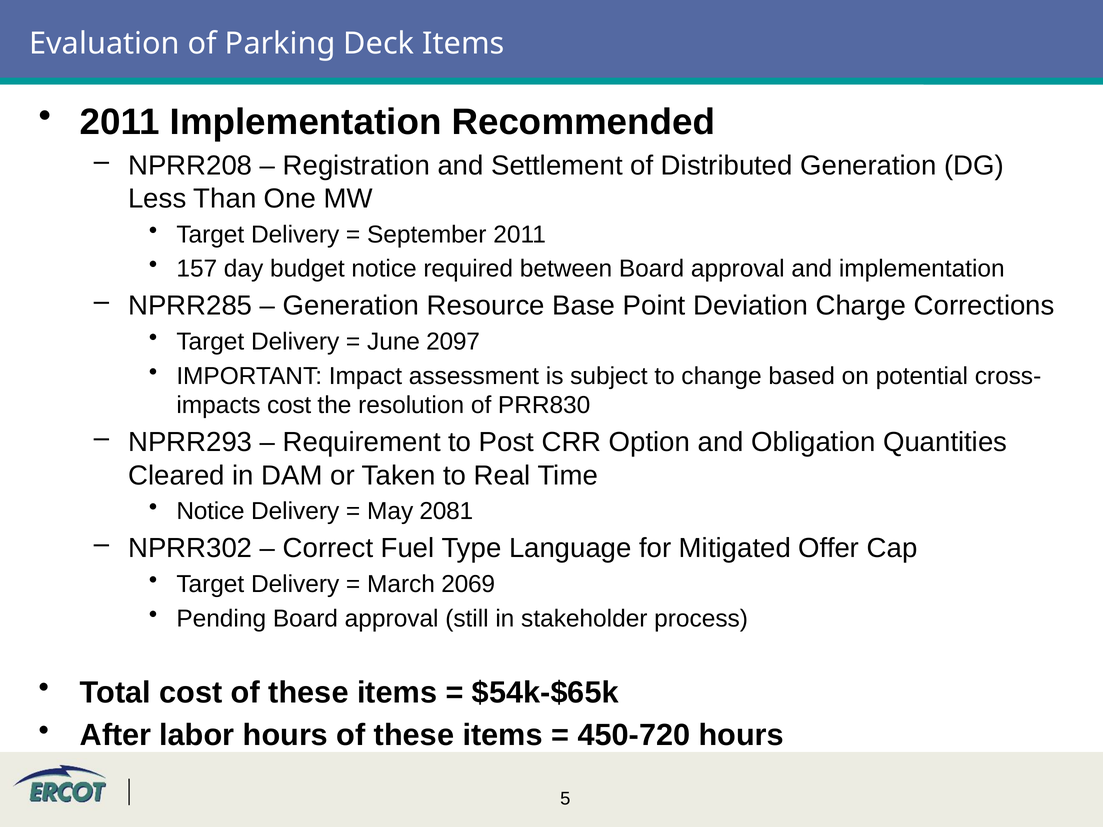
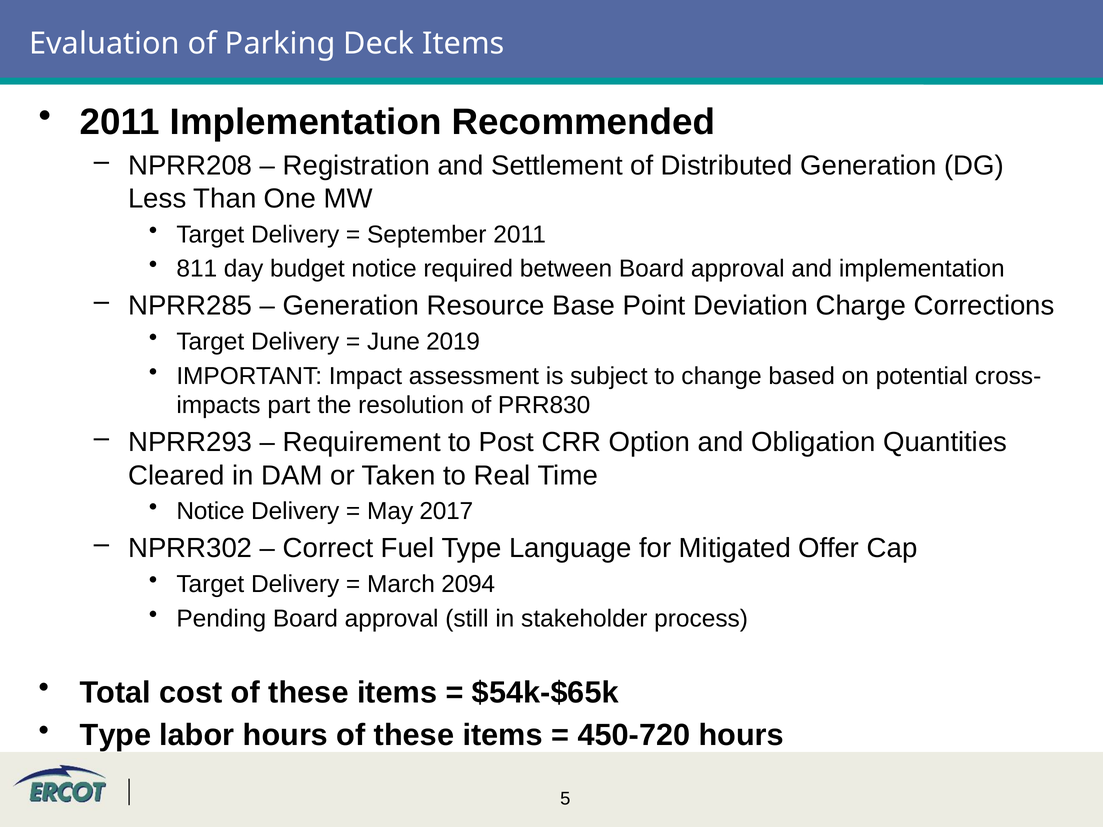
157: 157 -> 811
2097: 2097 -> 2019
cost at (289, 406): cost -> part
2081: 2081 -> 2017
2069: 2069 -> 2094
After at (116, 736): After -> Type
